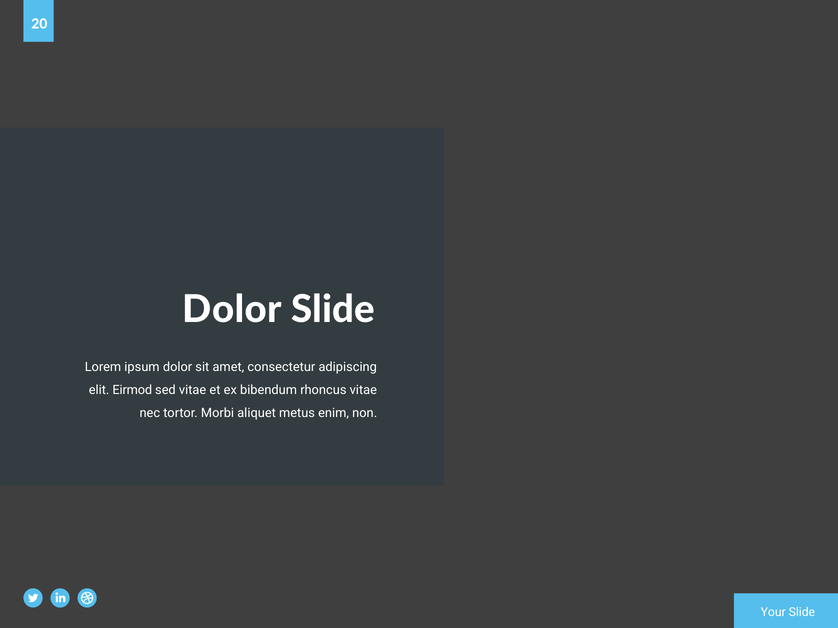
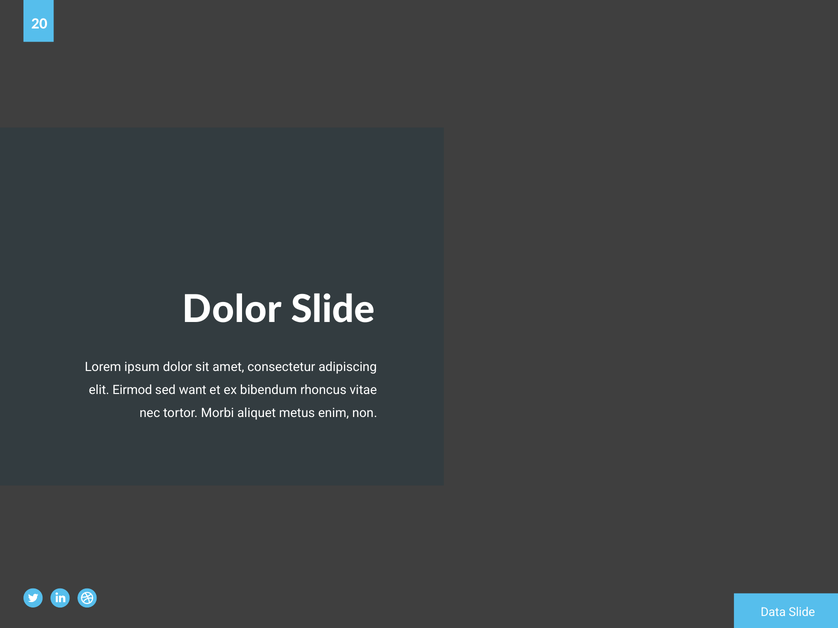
sed vitae: vitae -> want
Your: Your -> Data
